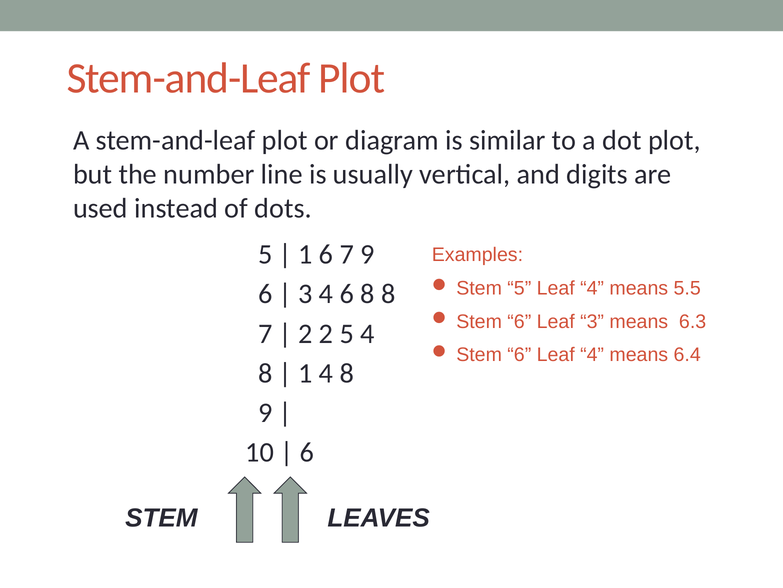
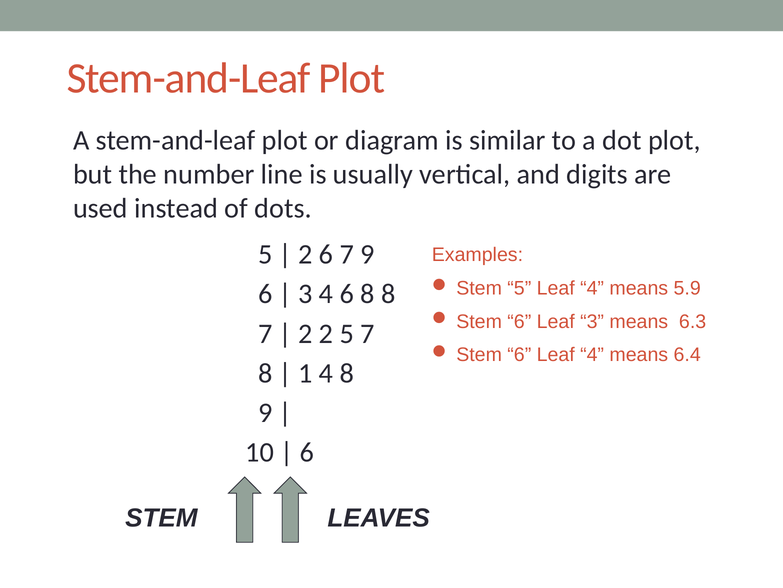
1 at (305, 254): 1 -> 2
5.5: 5.5 -> 5.9
5 4: 4 -> 7
